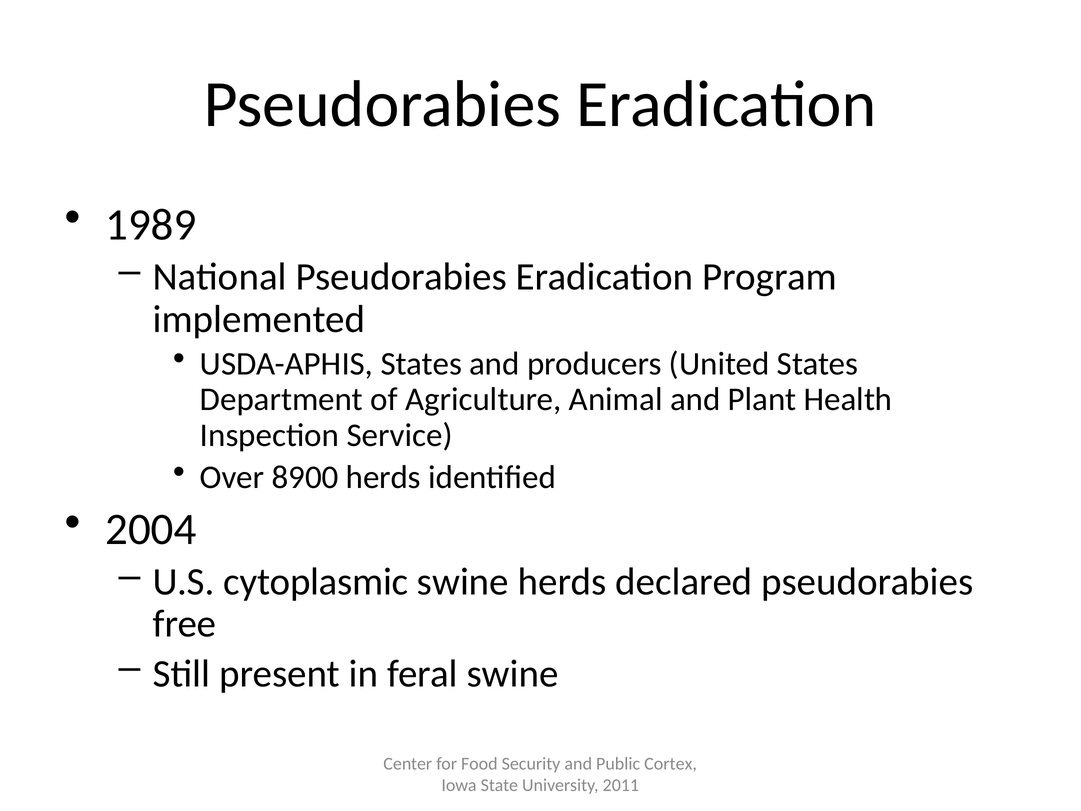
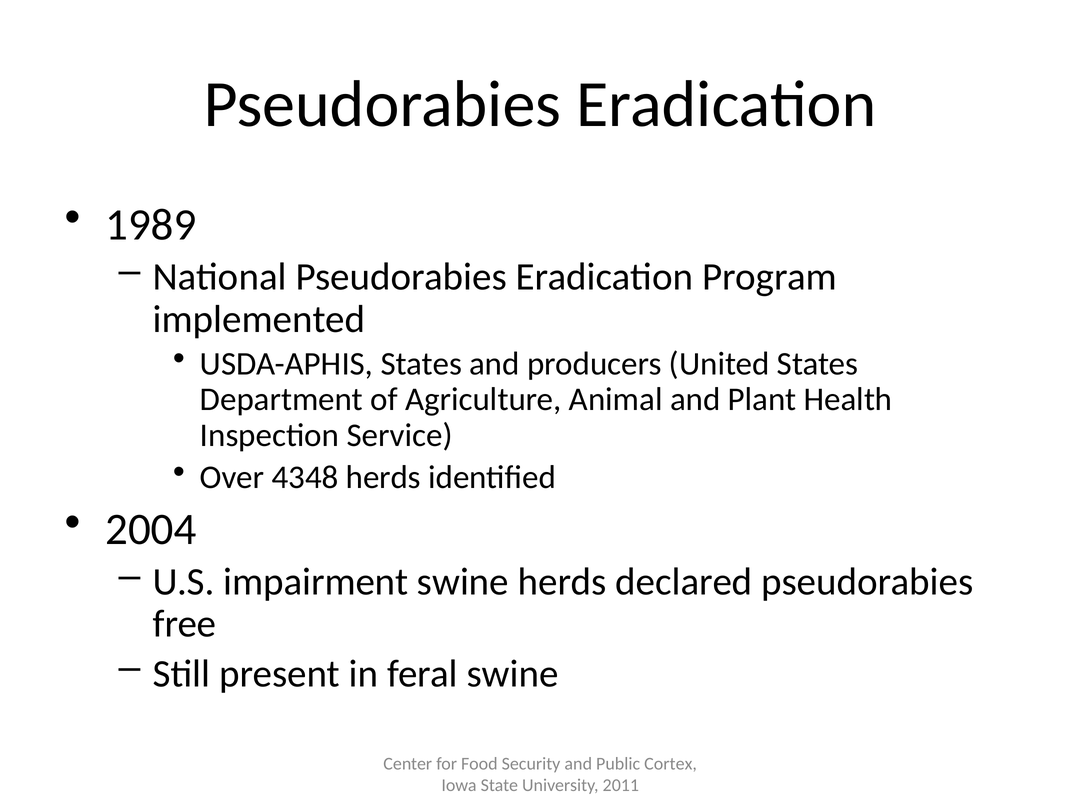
8900: 8900 -> 4348
cytoplasmic: cytoplasmic -> impairment
